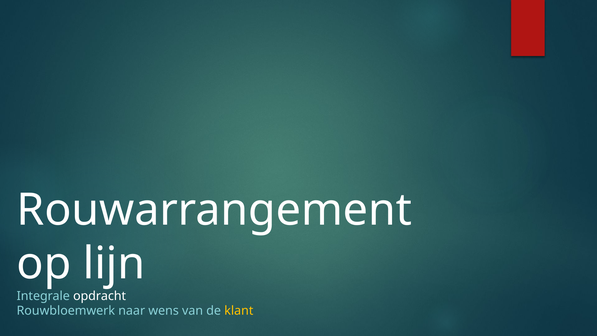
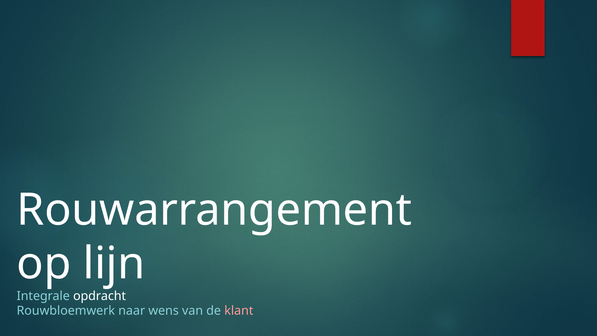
klant colour: yellow -> pink
